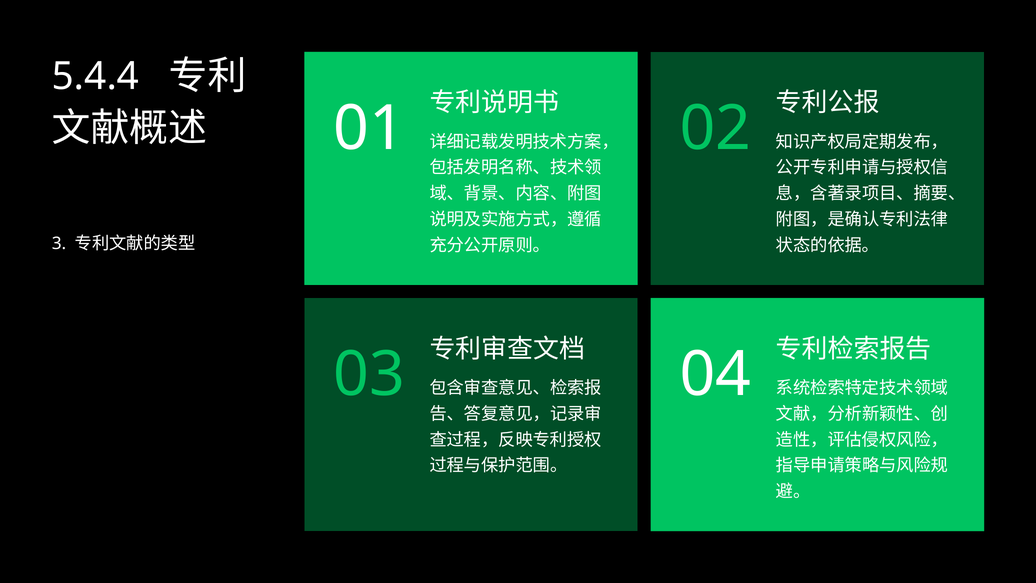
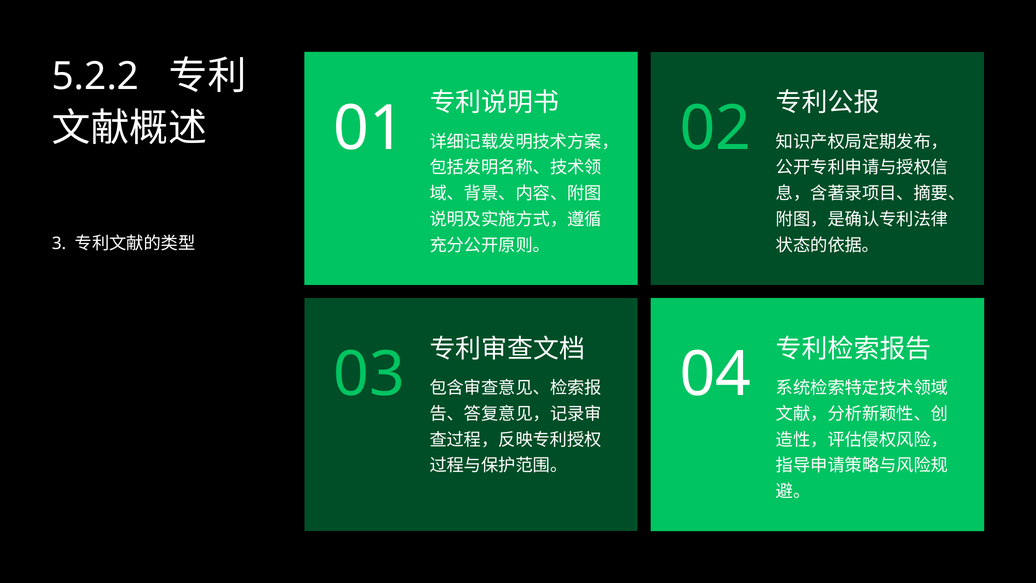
5.4.4: 5.4.4 -> 5.2.2
